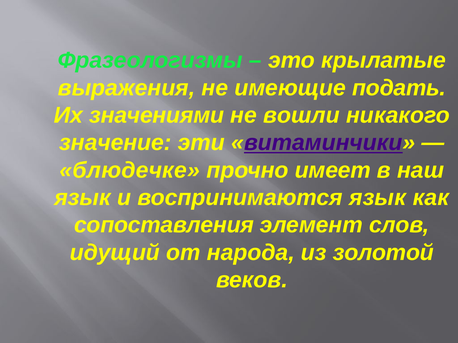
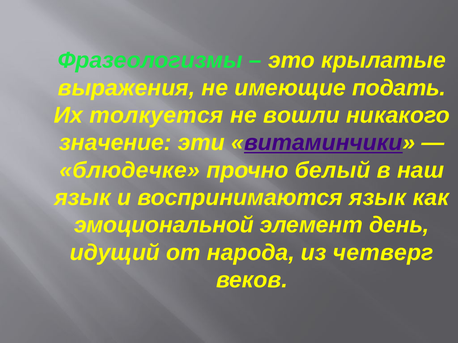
значениями: значениями -> толкуется
имеет: имеет -> белый
сопоставления: сопоставления -> эмоциональной
слов: слов -> день
золотой: золотой -> четверг
